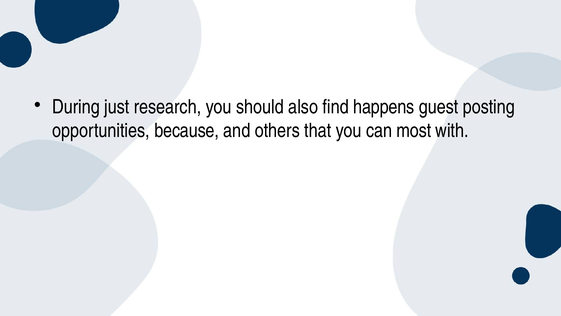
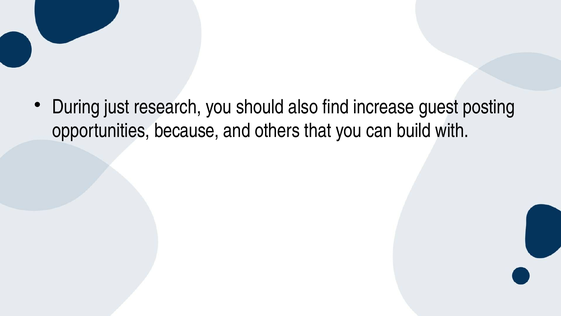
happens: happens -> increase
most: most -> build
